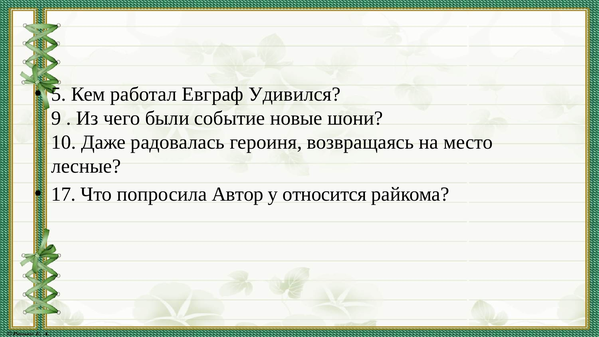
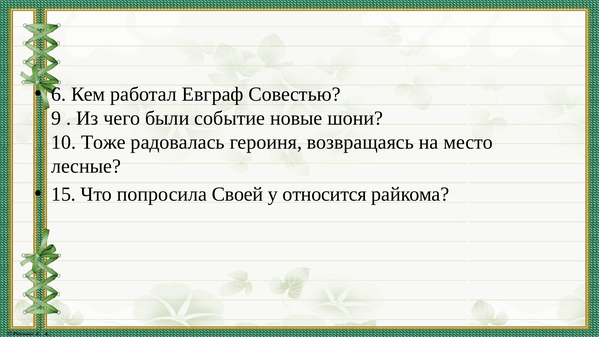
5: 5 -> 6
Удивился: Удивился -> Совестью
Даже: Даже -> Тоже
17: 17 -> 15
Автор: Автор -> Своей
